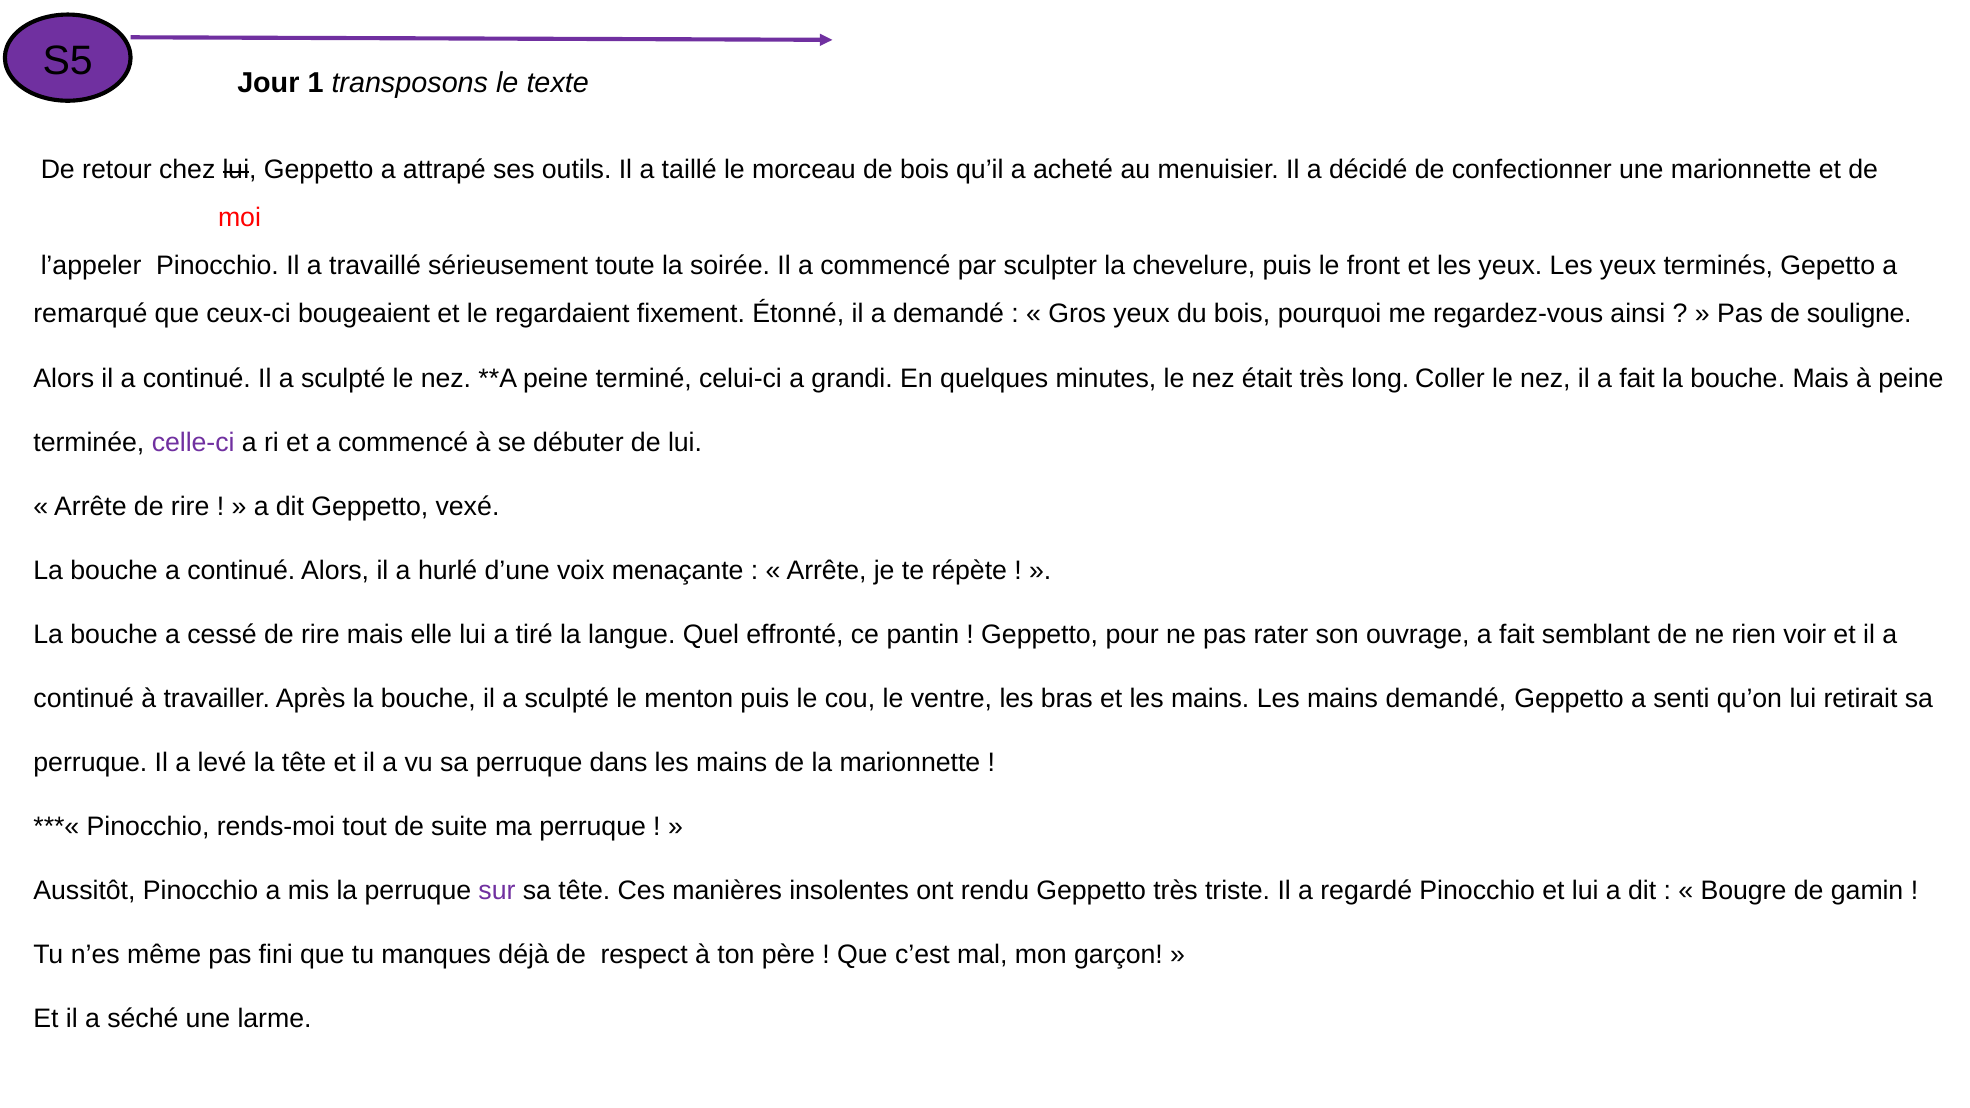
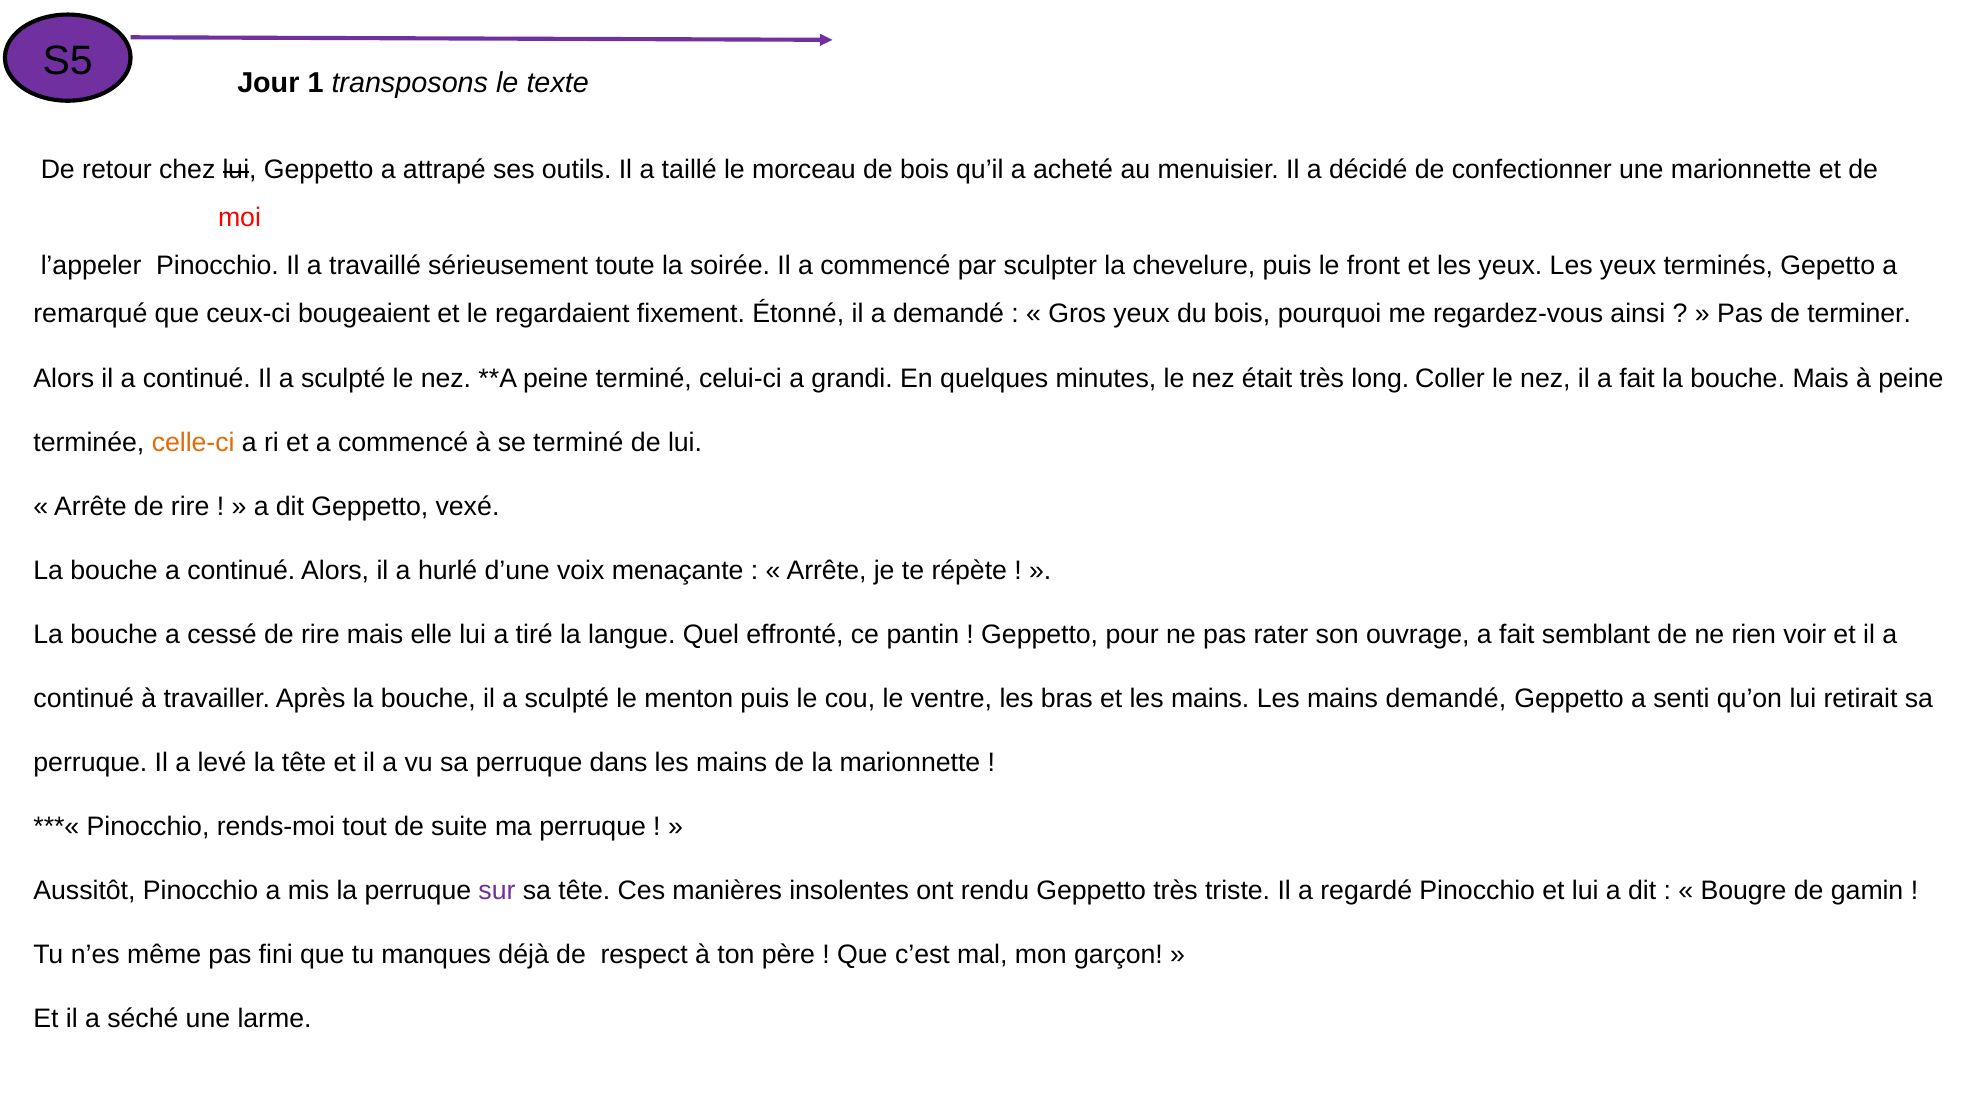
souligne: souligne -> terminer
celle-ci colour: purple -> orange
se débuter: débuter -> terminé
